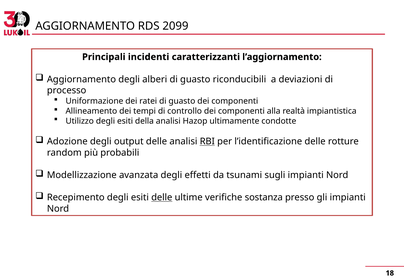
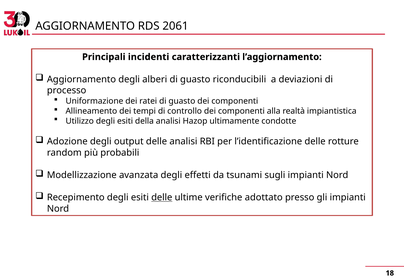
2099: 2099 -> 2061
RBI underline: present -> none
sostanza: sostanza -> adottato
